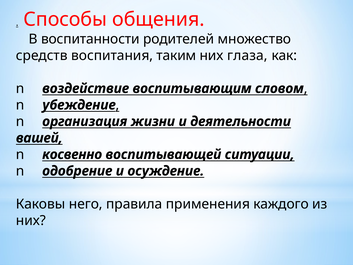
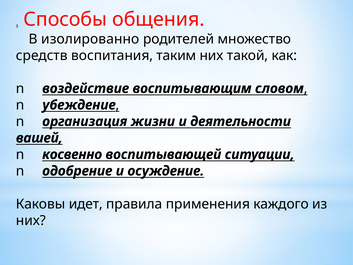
воспитанности: воспитанности -> изолированно
глаза: глаза -> такой
него: него -> идет
